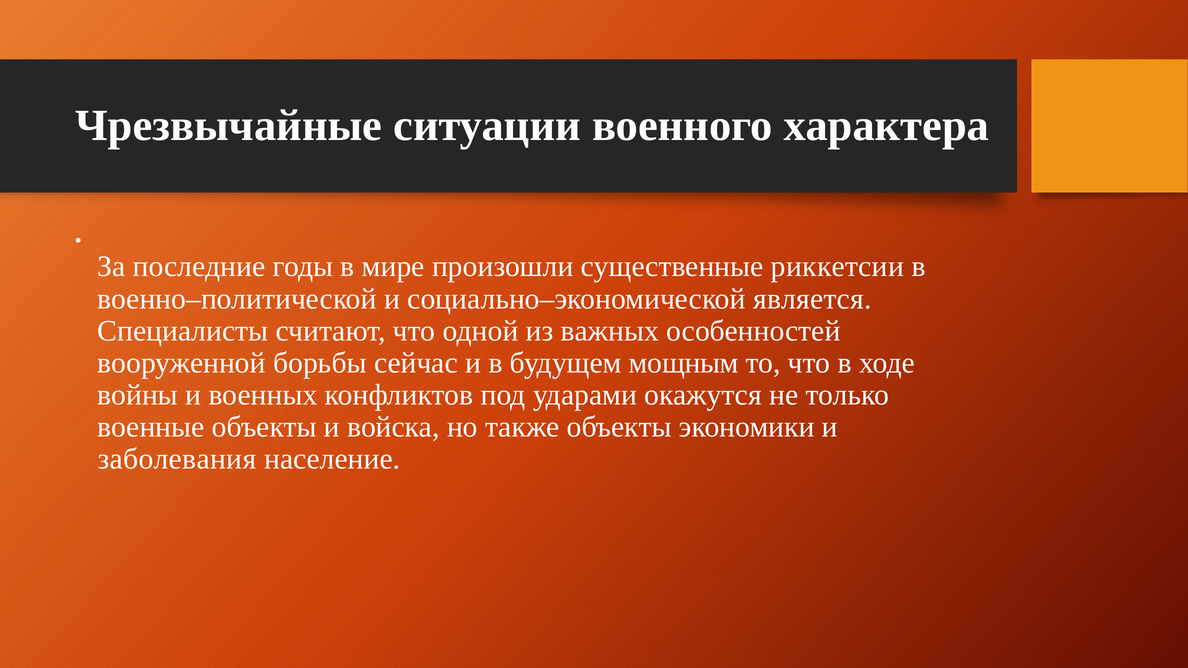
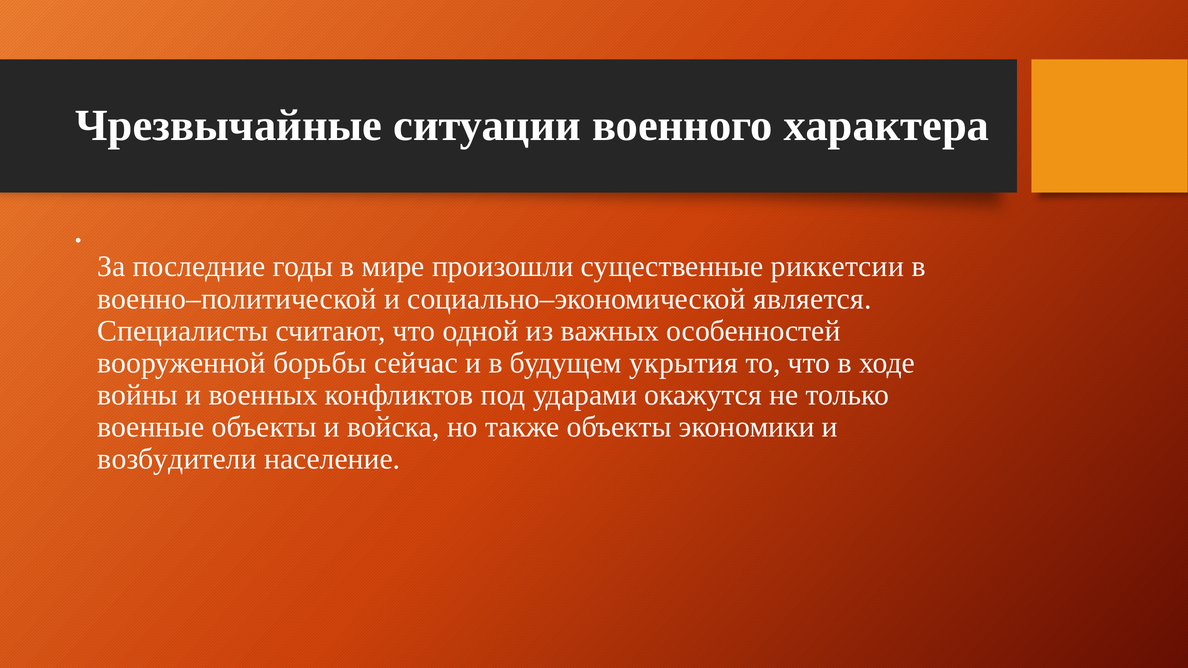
мощным: мощным -> укрытия
заболевания: заболевания -> возбудители
